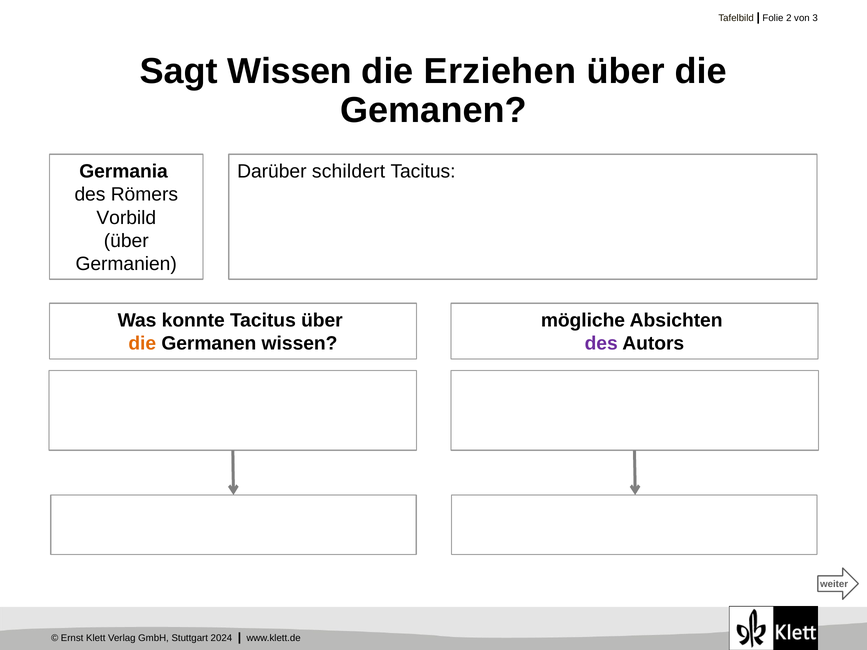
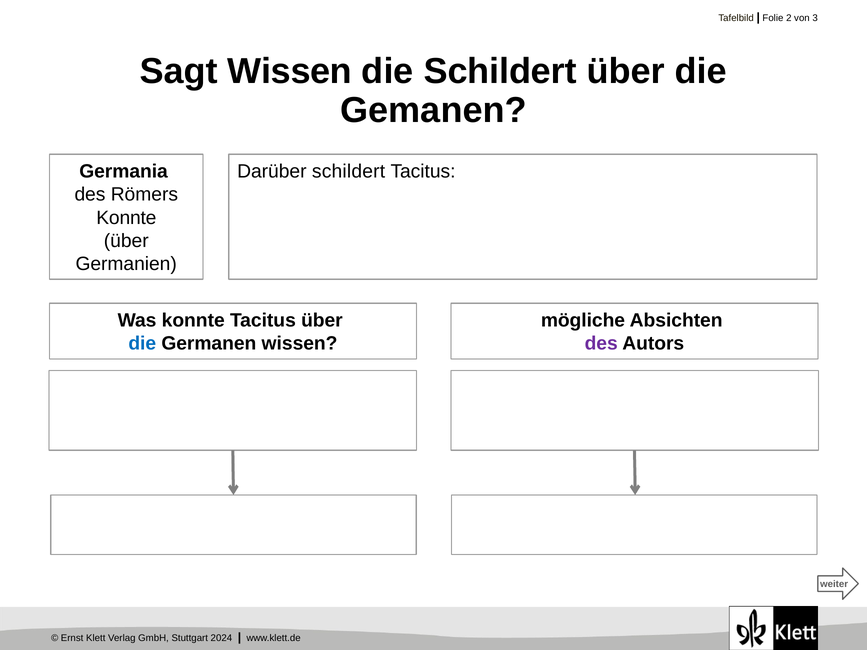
die Erziehen: Erziehen -> Schildert
Vorbild at (126, 218): Vorbild -> Konnte
die at (142, 344) colour: orange -> blue
